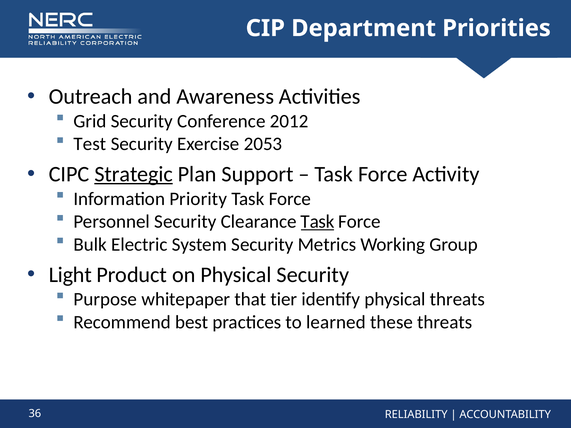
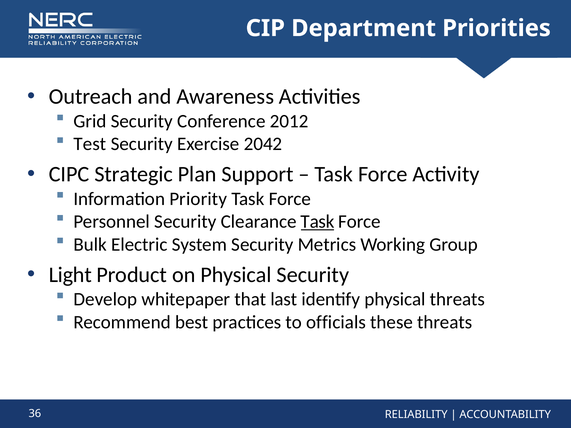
2053: 2053 -> 2042
Strategic underline: present -> none
Purpose: Purpose -> Develop
tier: tier -> last
learned: learned -> officials
